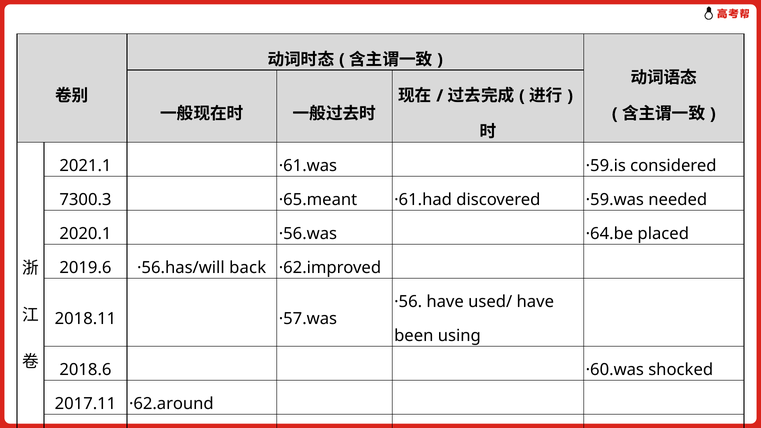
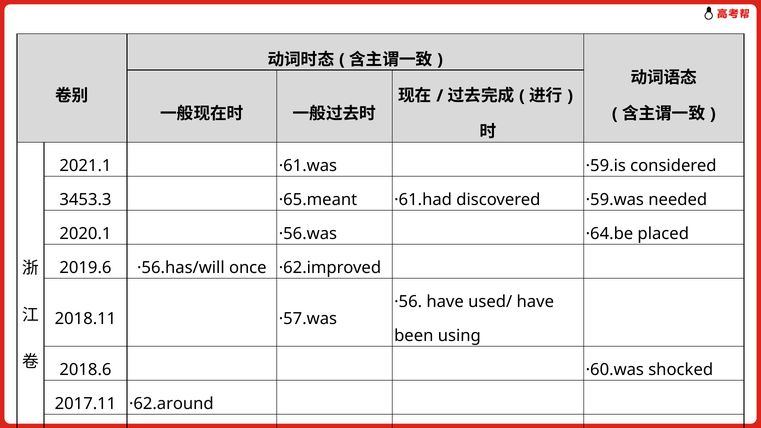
7300.3: 7300.3 -> 3453.3
back: back -> once
